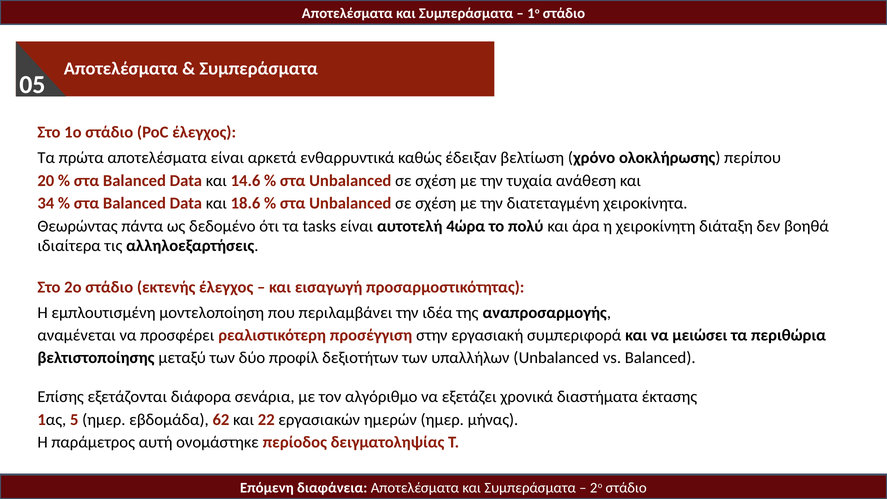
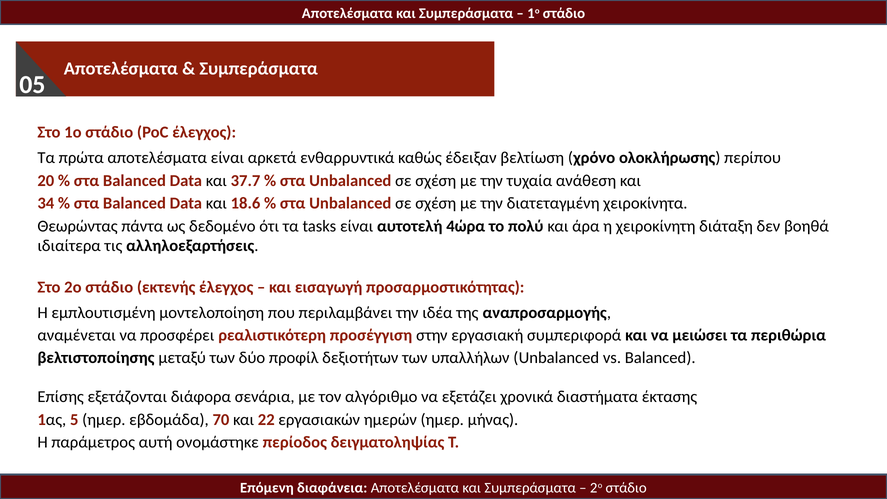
14.6: 14.6 -> 37.7
62: 62 -> 70
